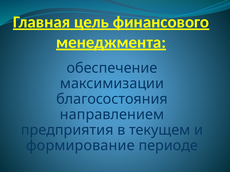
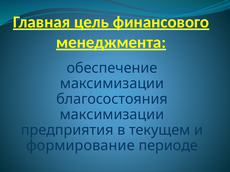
направлением at (112, 115): направлением -> максимизации
